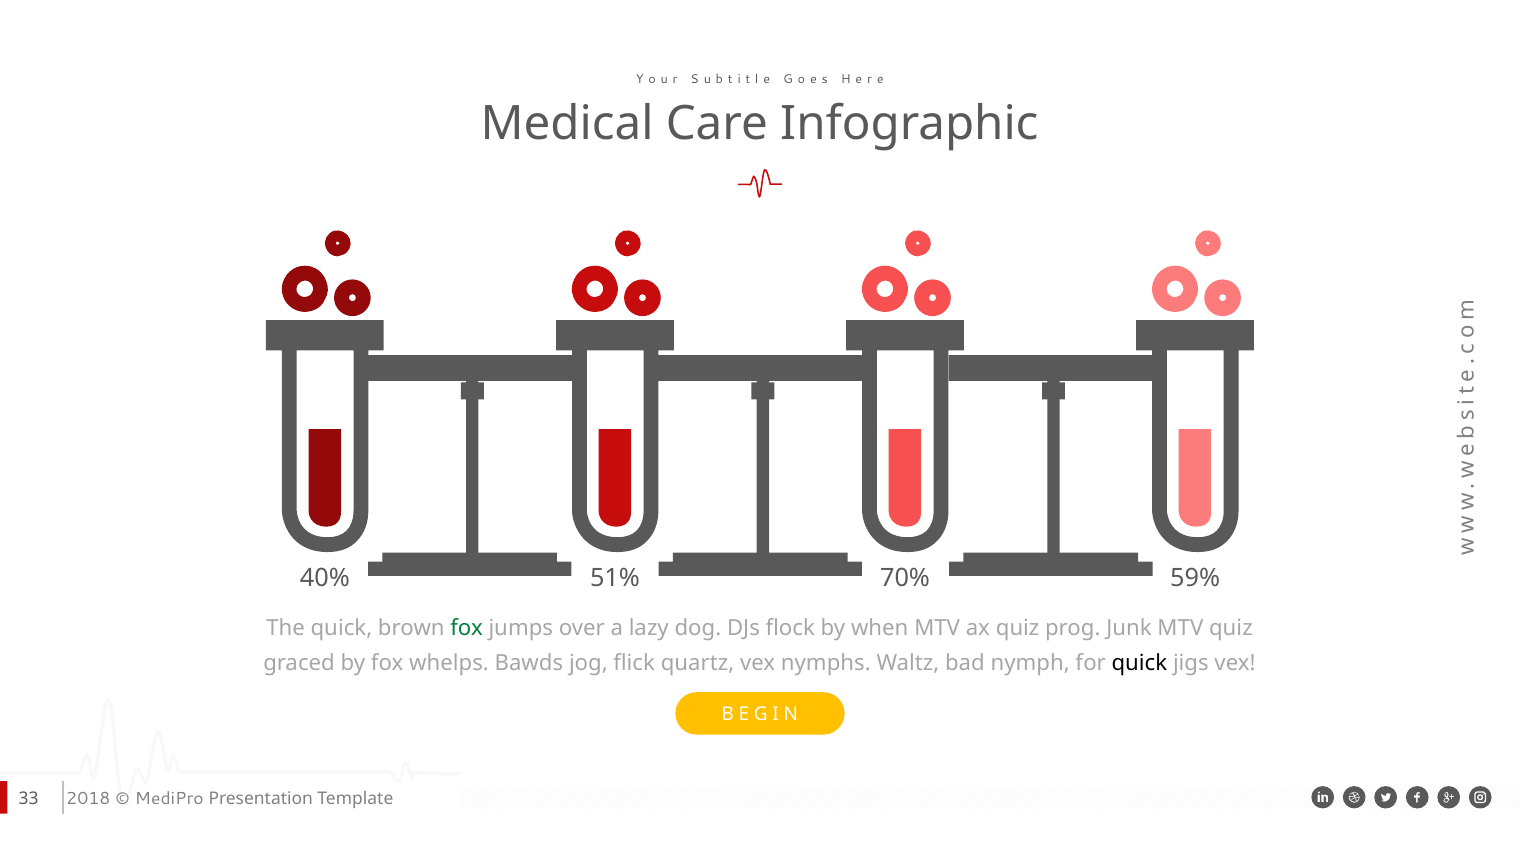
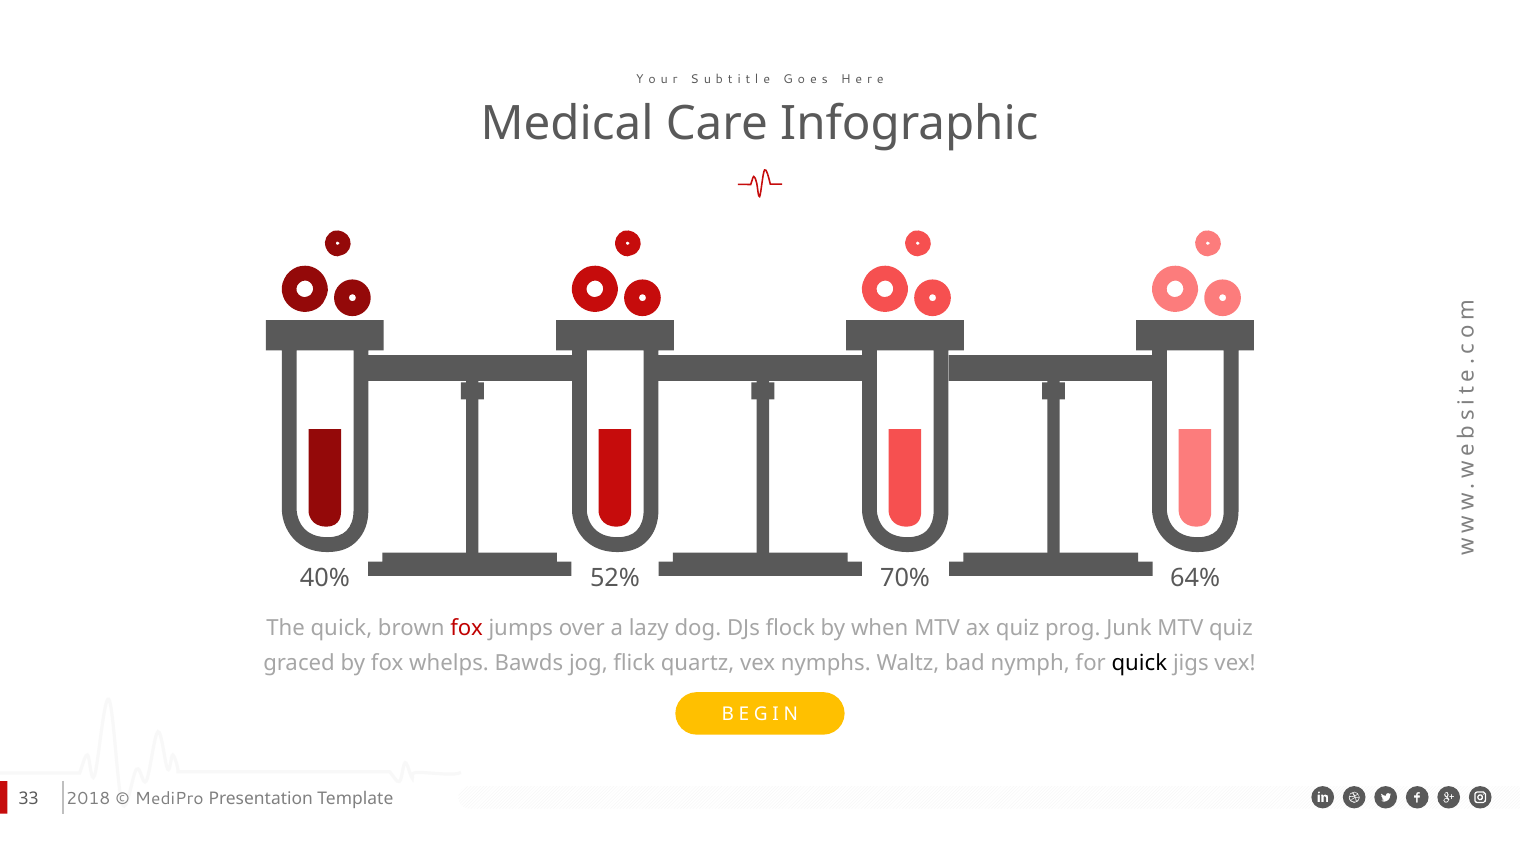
51%: 51% -> 52%
59%: 59% -> 64%
fox at (467, 629) colour: green -> red
